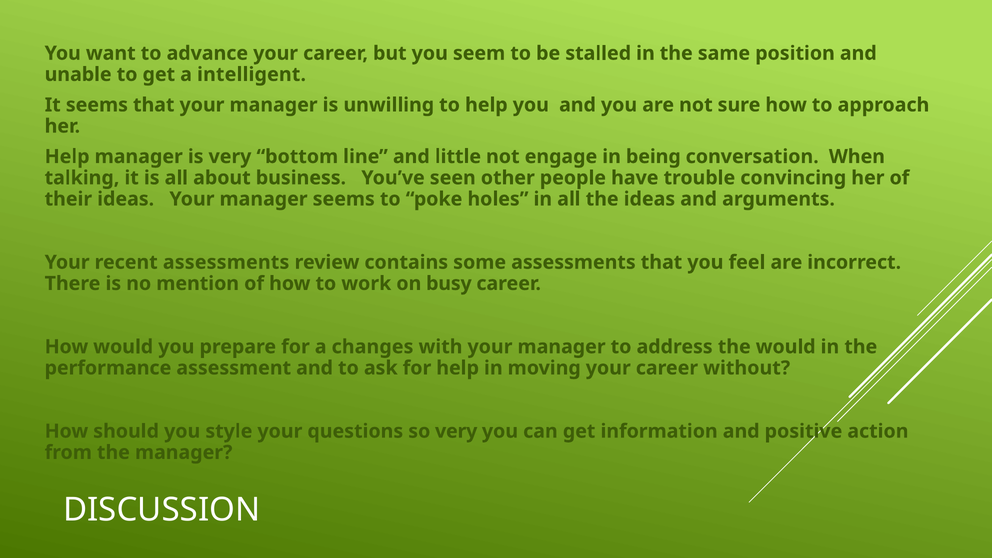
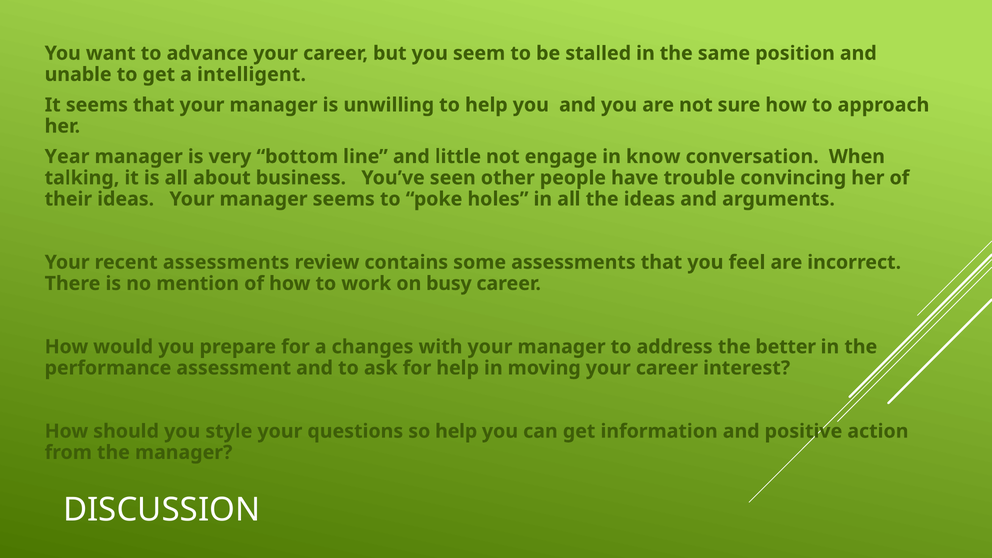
Help at (67, 157): Help -> Year
being: being -> know
the would: would -> better
without: without -> interest
so very: very -> help
